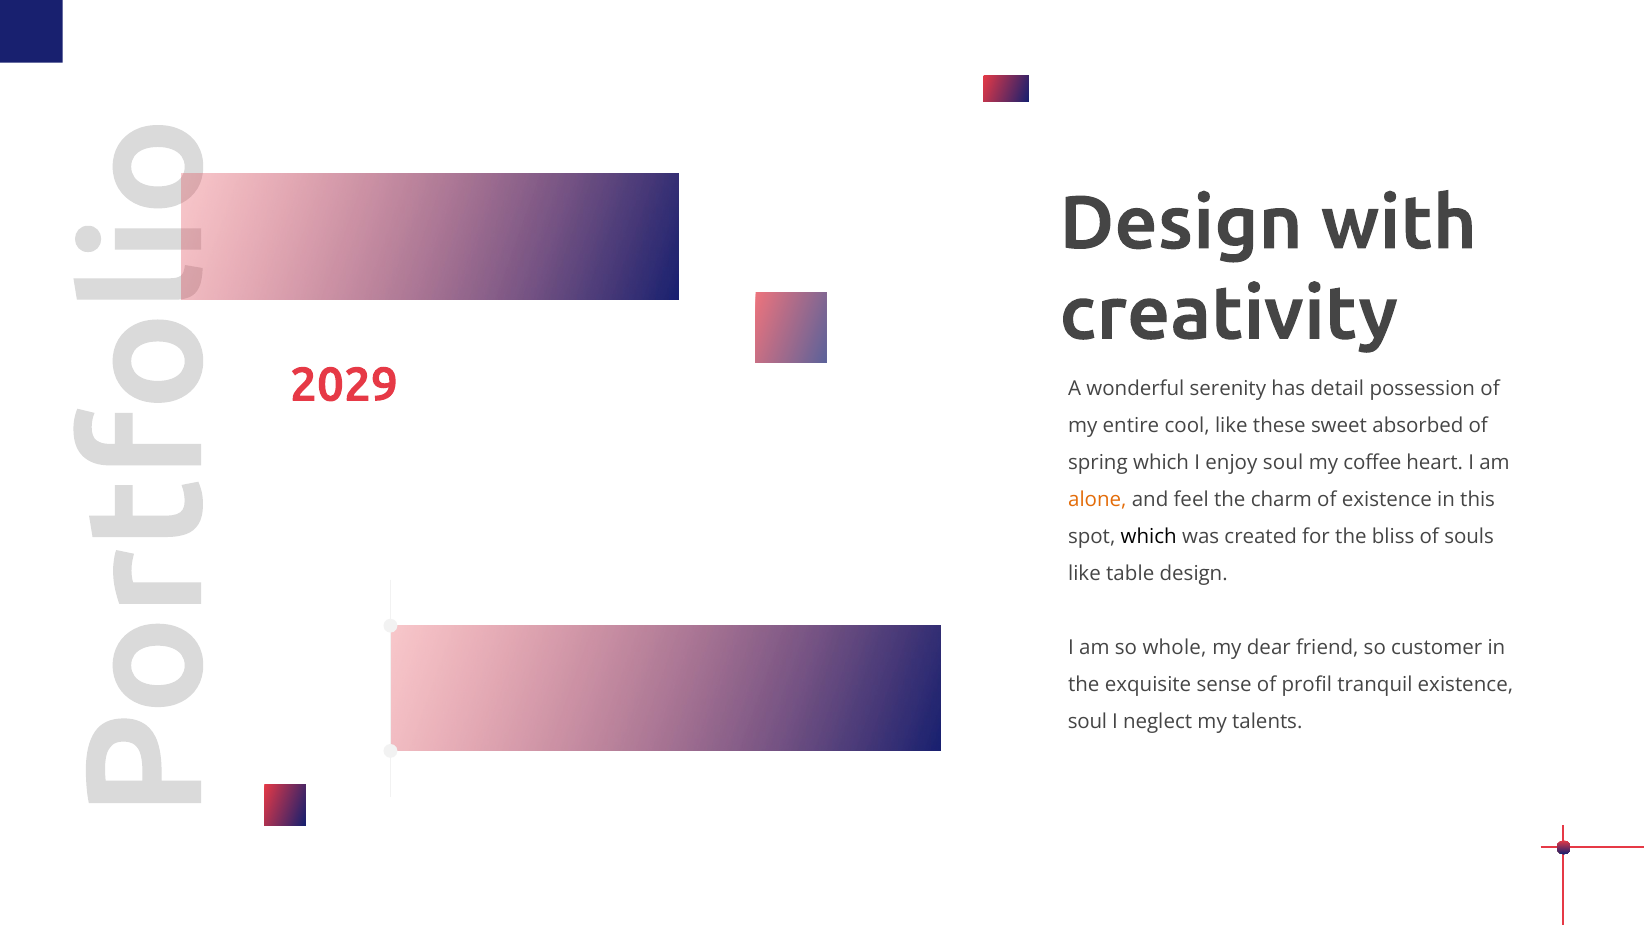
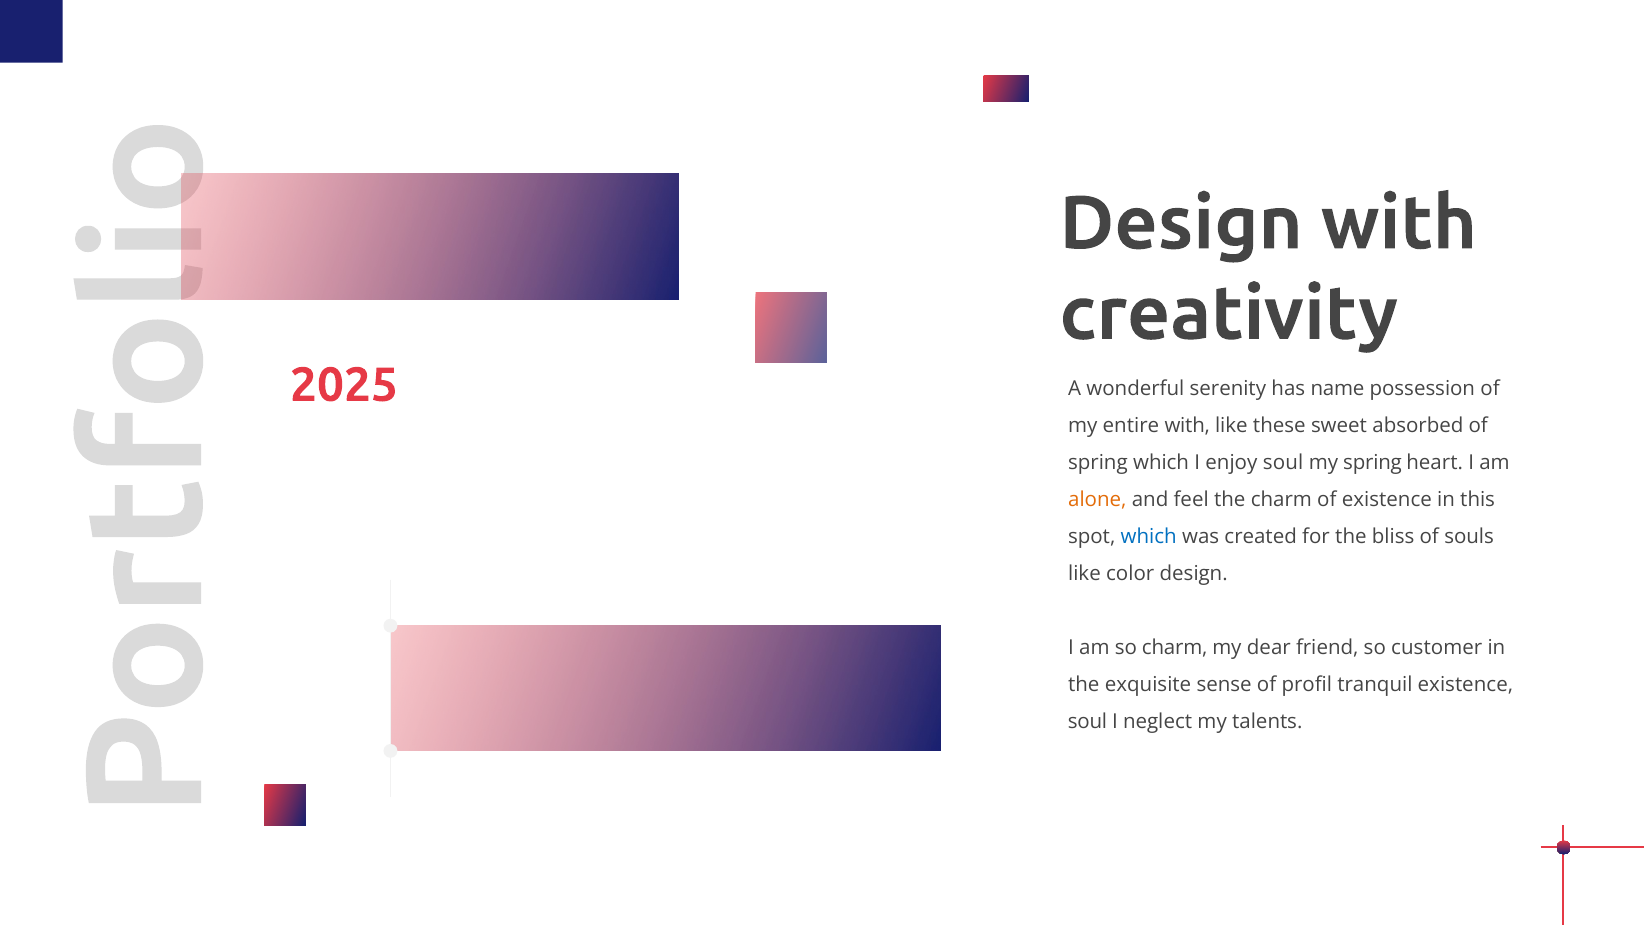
2029: 2029 -> 2025
detail: detail -> name
entire cool: cool -> with
my coffee: coffee -> spring
which at (1149, 537) colour: black -> blue
table: table -> color
so whole: whole -> charm
